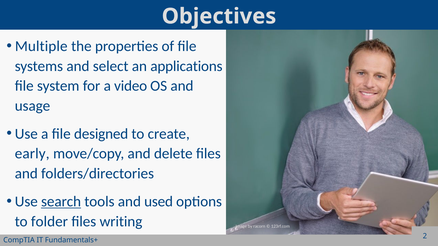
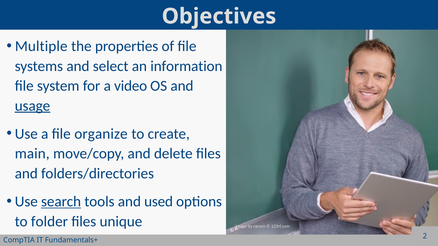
applications: applications -> information
usage underline: none -> present
designed: designed -> organize
early: early -> main
writing: writing -> unique
